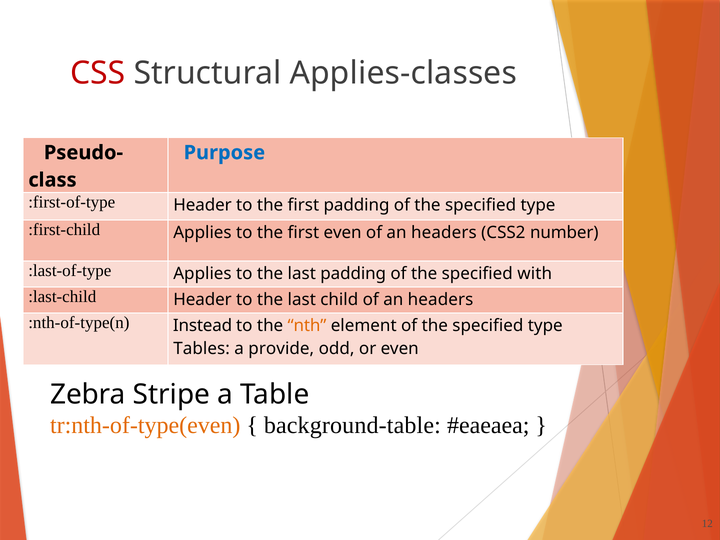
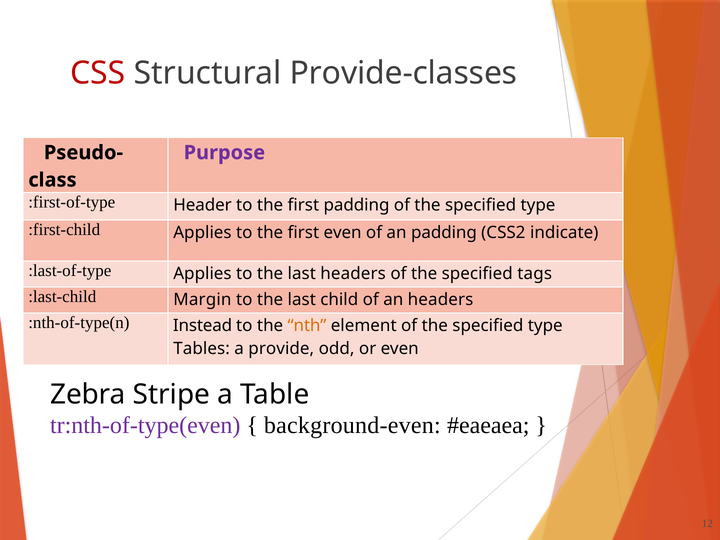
Applies-classes: Applies-classes -> Provide-classes
Purpose colour: blue -> purple
headers at (444, 233): headers -> padding
number: number -> indicate
last padding: padding -> headers
with: with -> tags
:last-child Header: Header -> Margin
tr:nth-of-type(even colour: orange -> purple
background-table: background-table -> background-even
